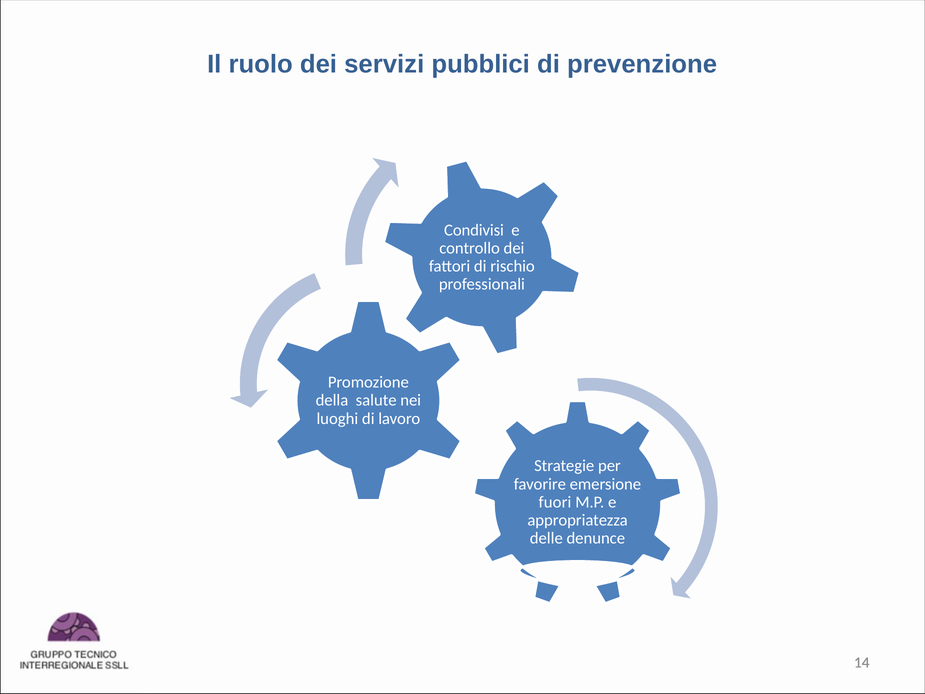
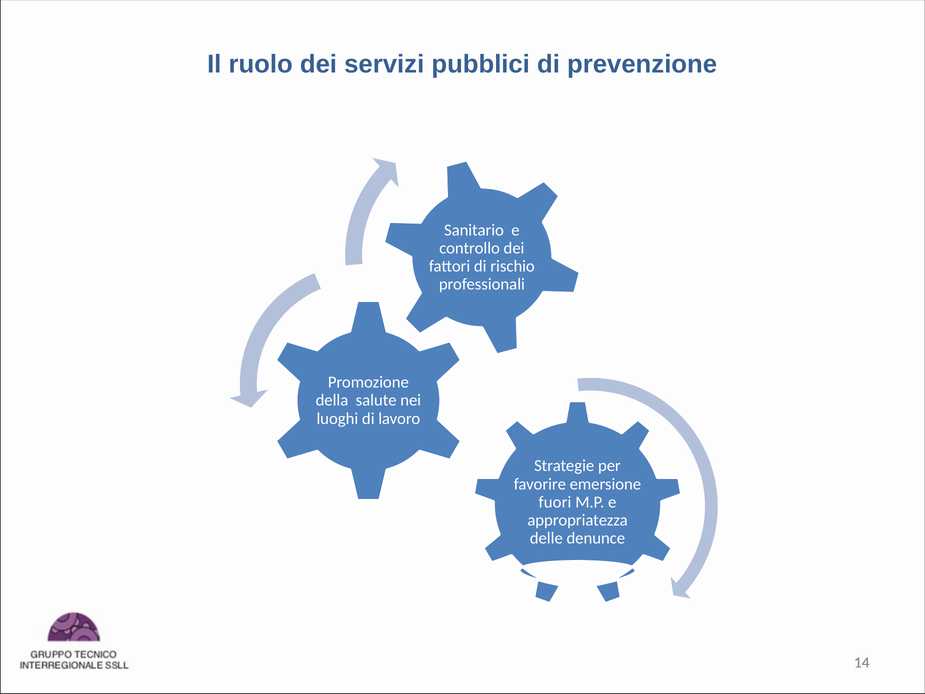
Condivisi: Condivisi -> Sanitario
